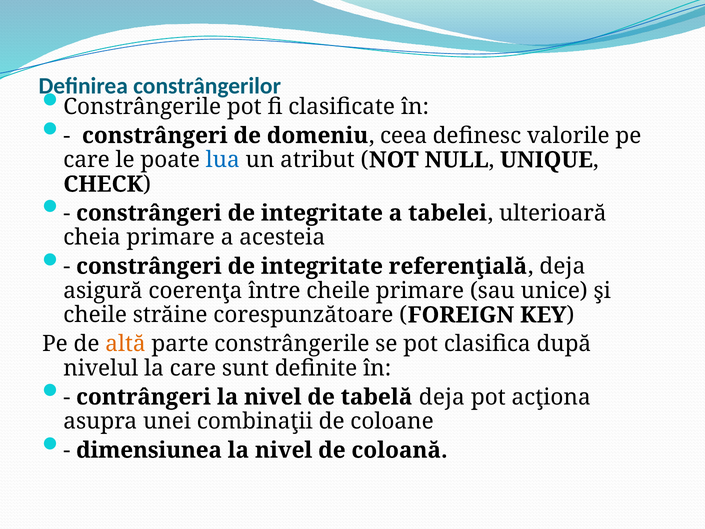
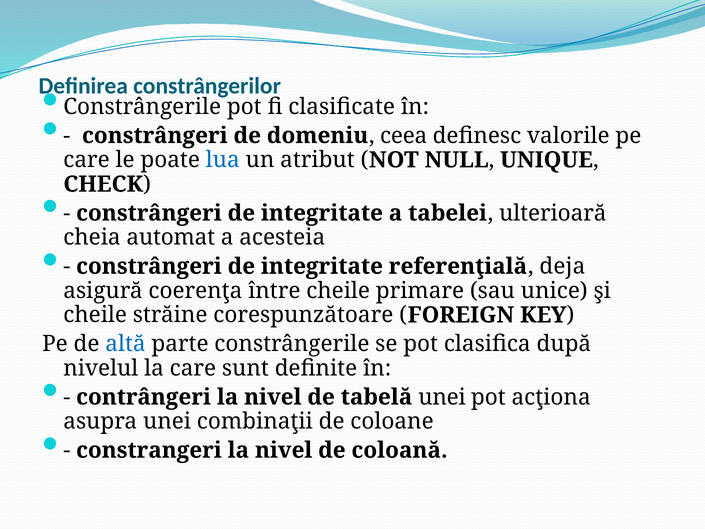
cheia primare: primare -> automat
altă colour: orange -> blue
tabelă deja: deja -> unei
dimensiunea: dimensiunea -> constrangeri
